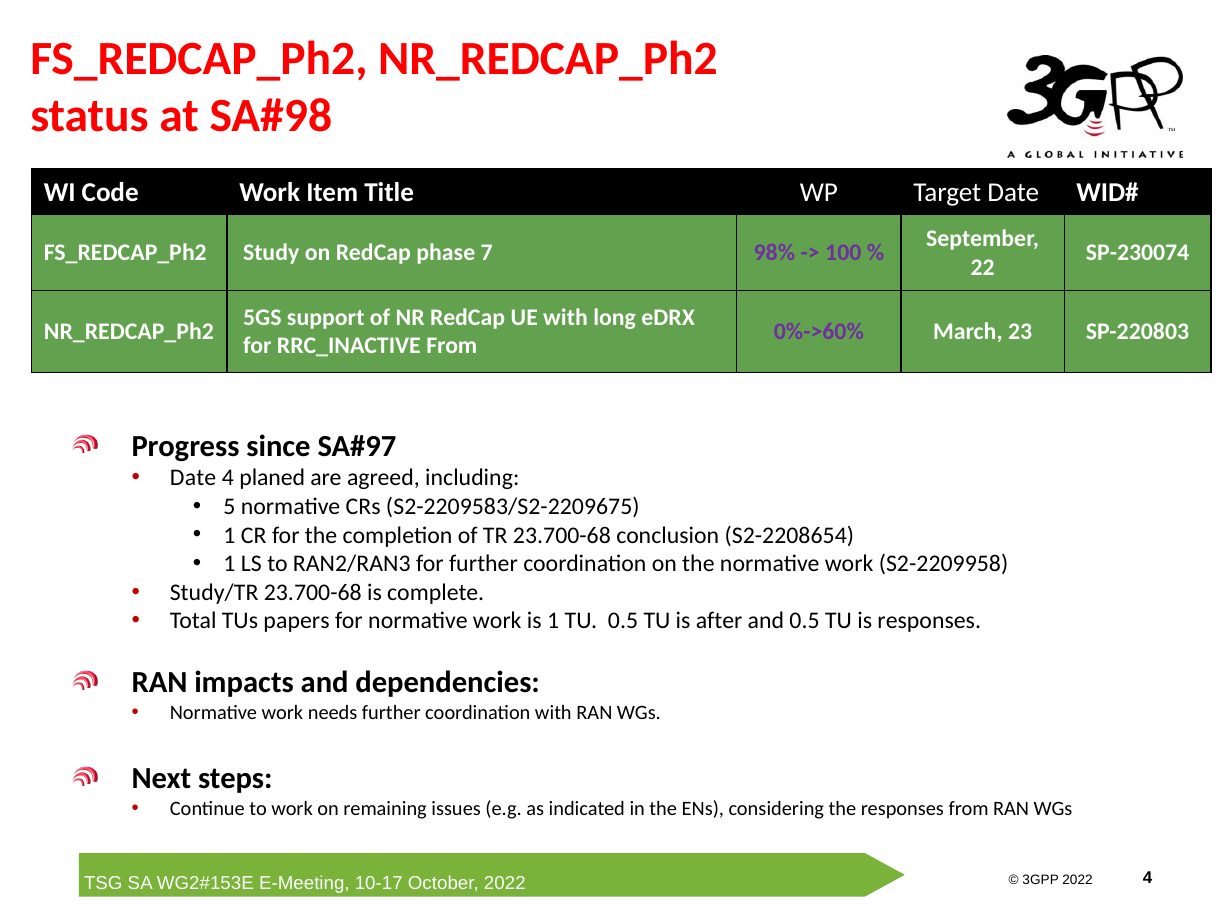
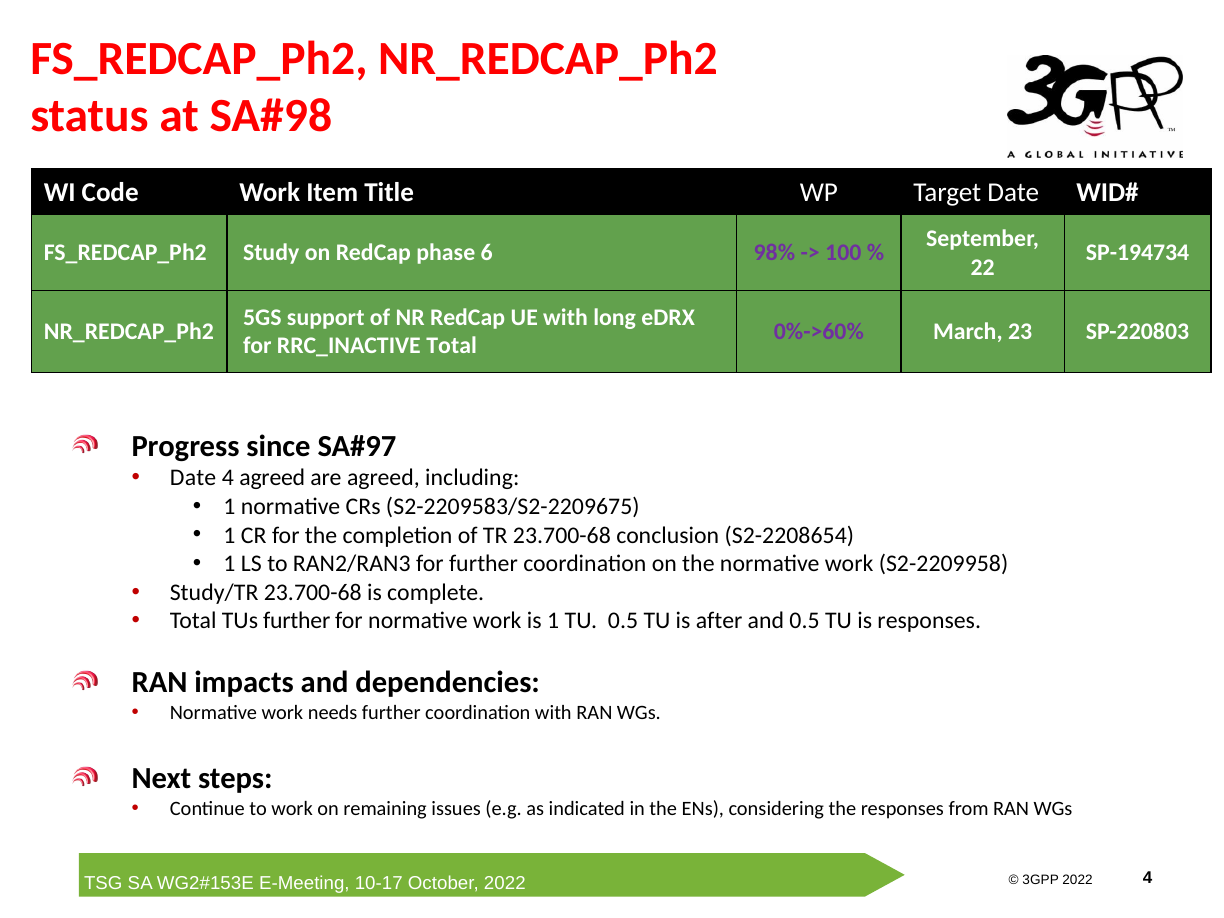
7: 7 -> 6
SP-230074: SP-230074 -> SP-194734
From at (452, 346): From -> Total
4 planed: planed -> agreed
5 at (229, 507): 5 -> 1
TUs papers: papers -> further
